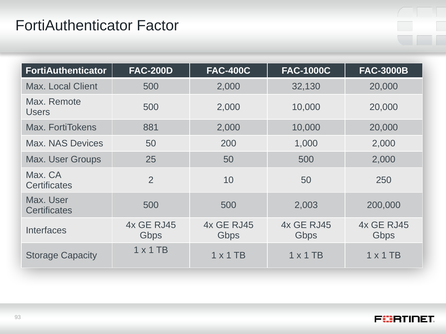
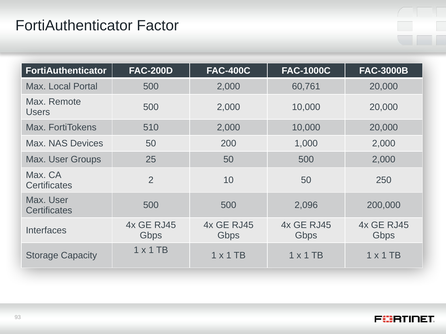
Client: Client -> Portal
32,130: 32,130 -> 60,761
881: 881 -> 510
2,003: 2,003 -> 2,096
